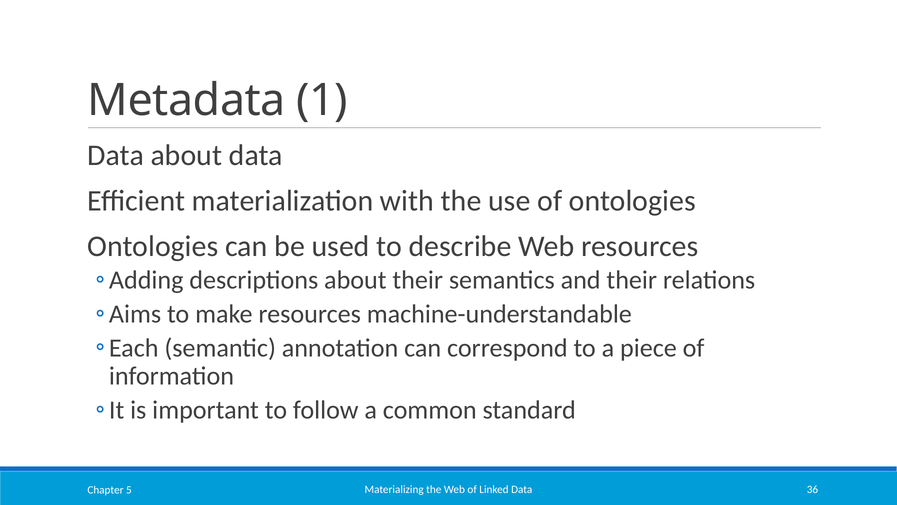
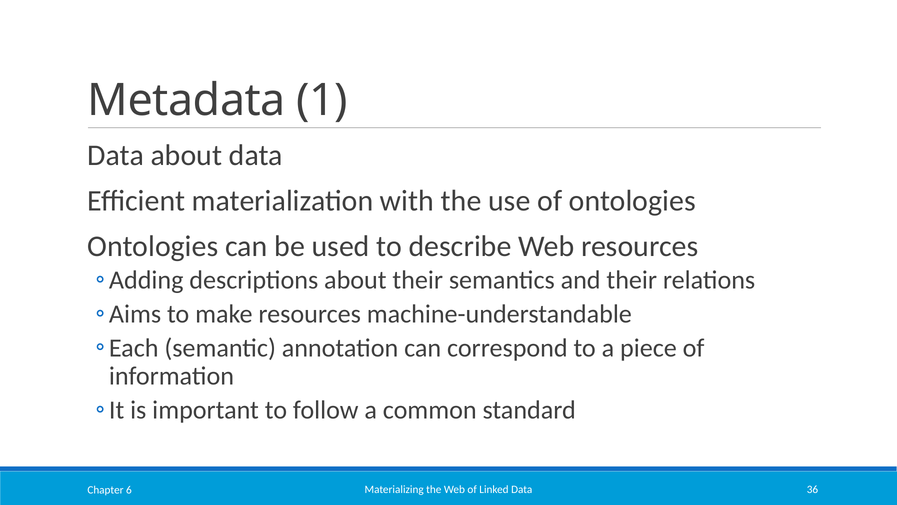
5: 5 -> 6
